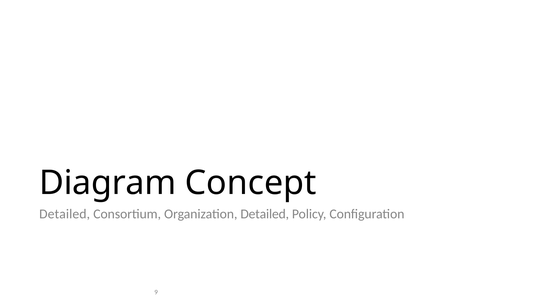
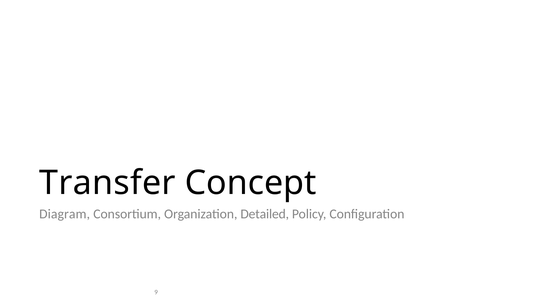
Diagram: Diagram -> Transfer
Detailed at (65, 214): Detailed -> Diagram
